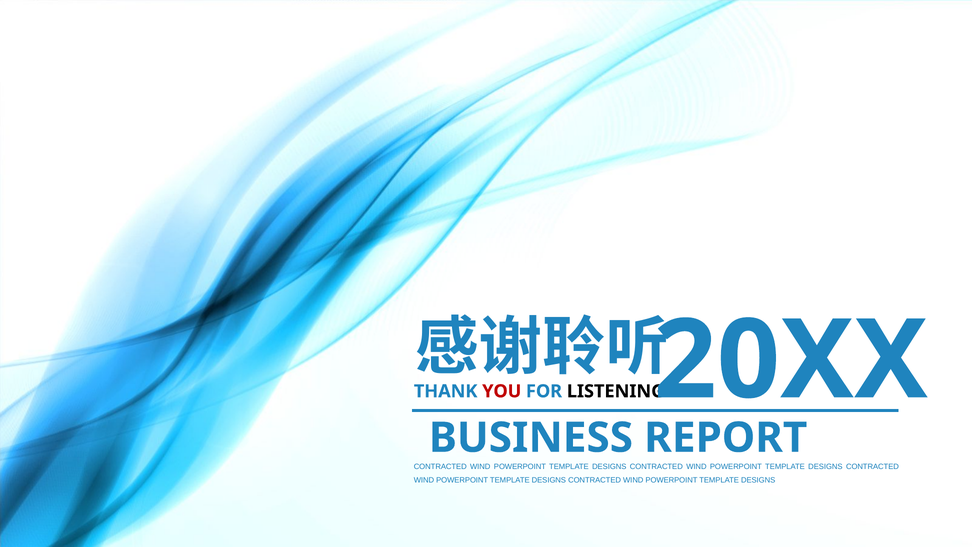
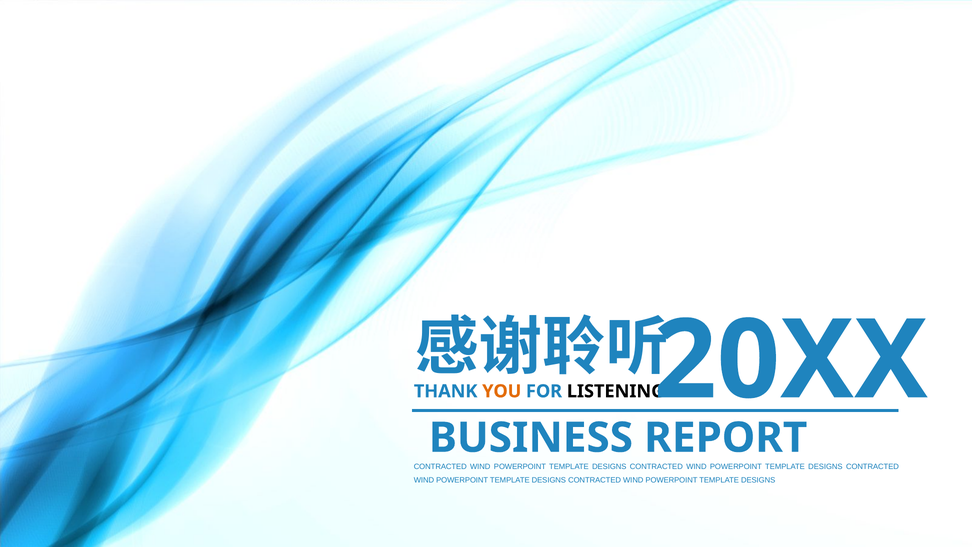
YOU colour: red -> orange
